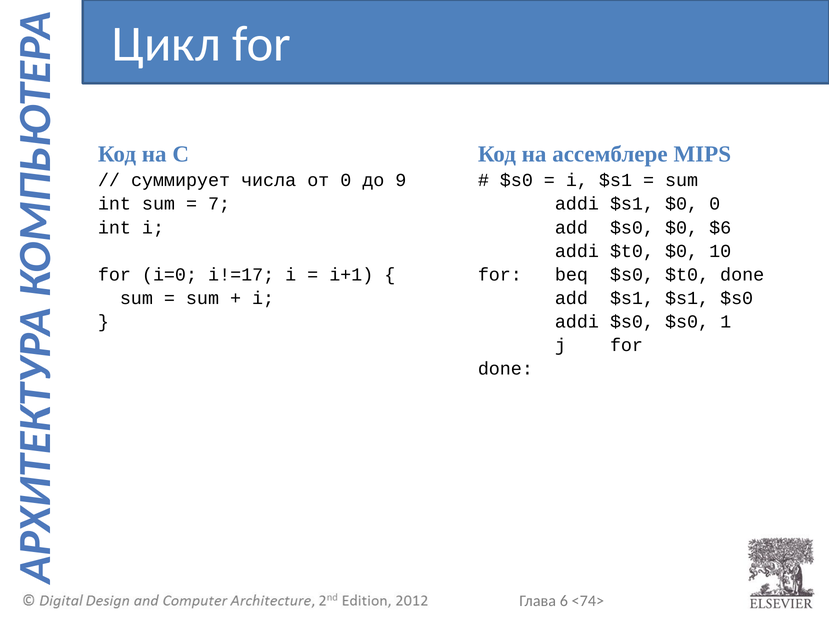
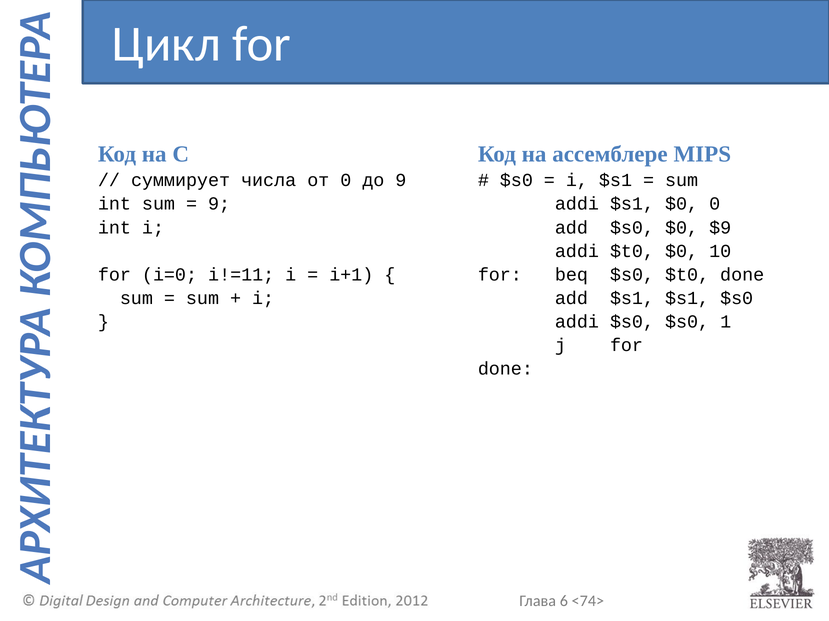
7 at (219, 204): 7 -> 9
$6: $6 -> $9
i!=17: i!=17 -> i!=11
